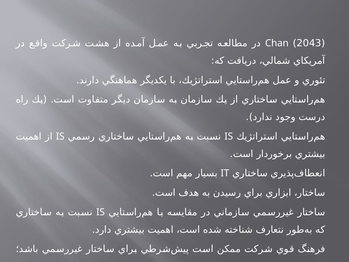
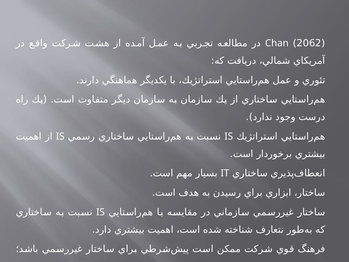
2043: 2043 -> 2062
